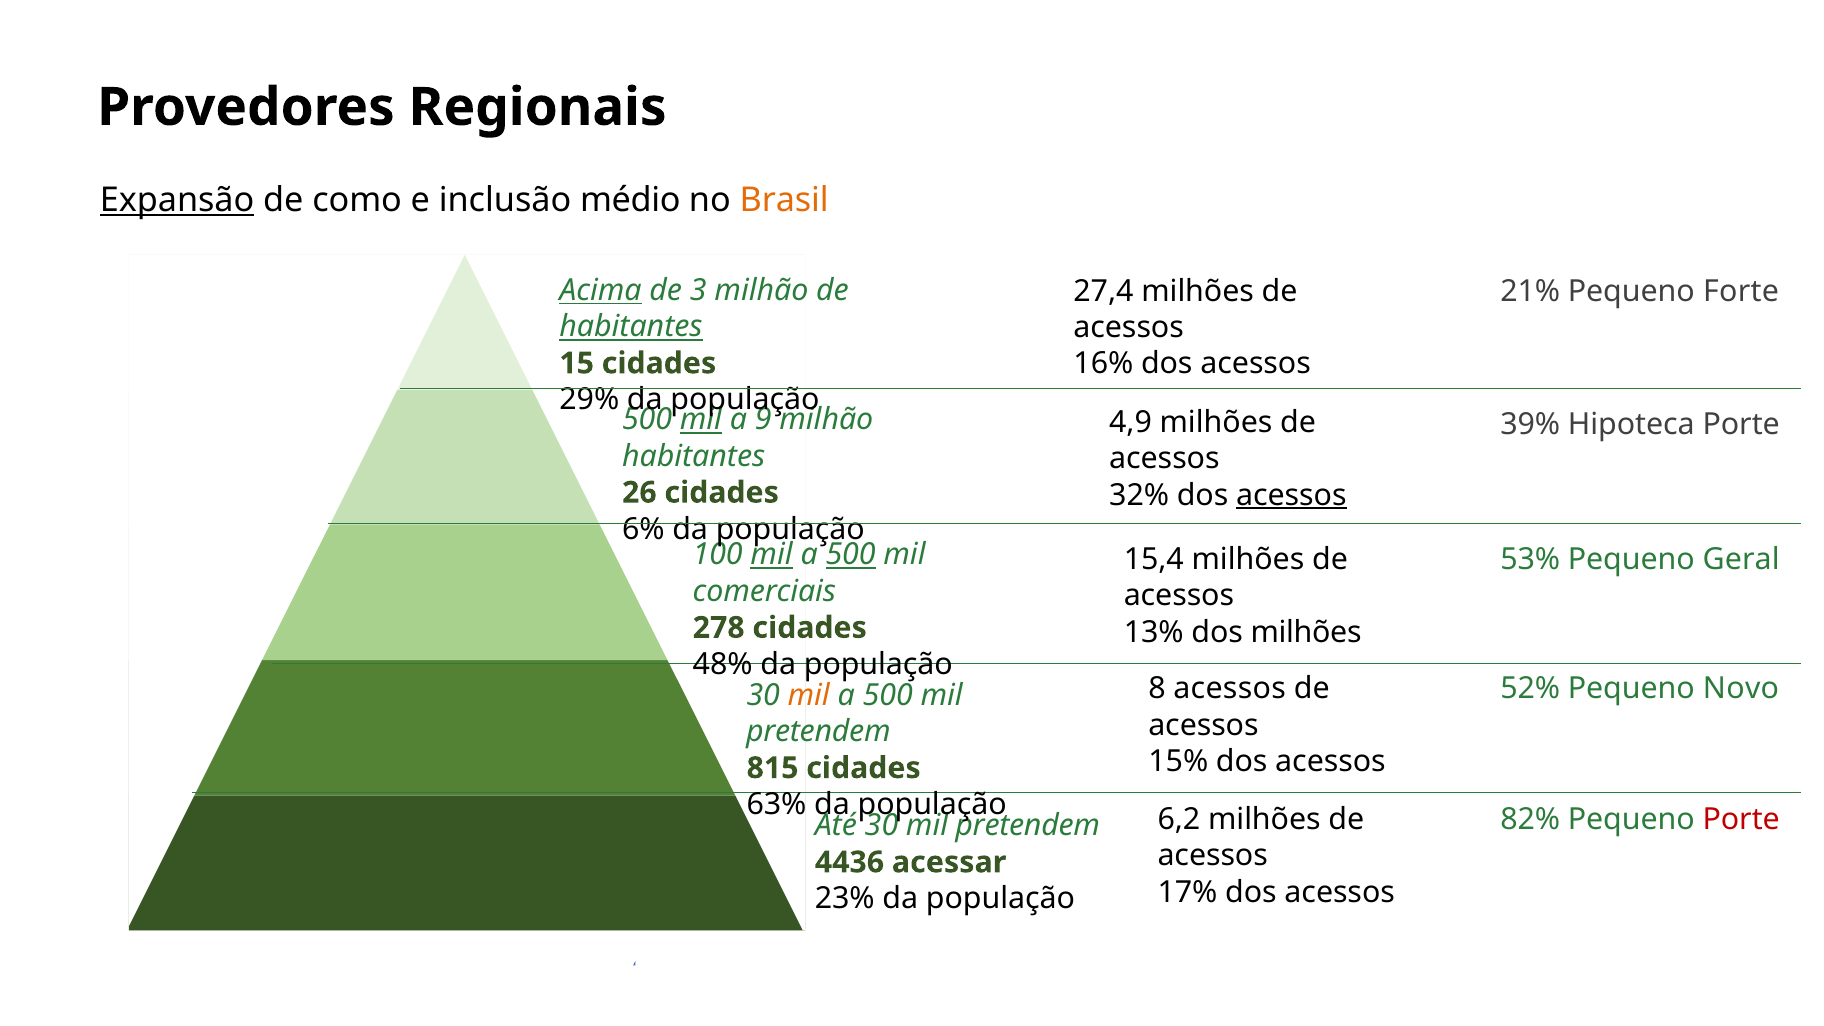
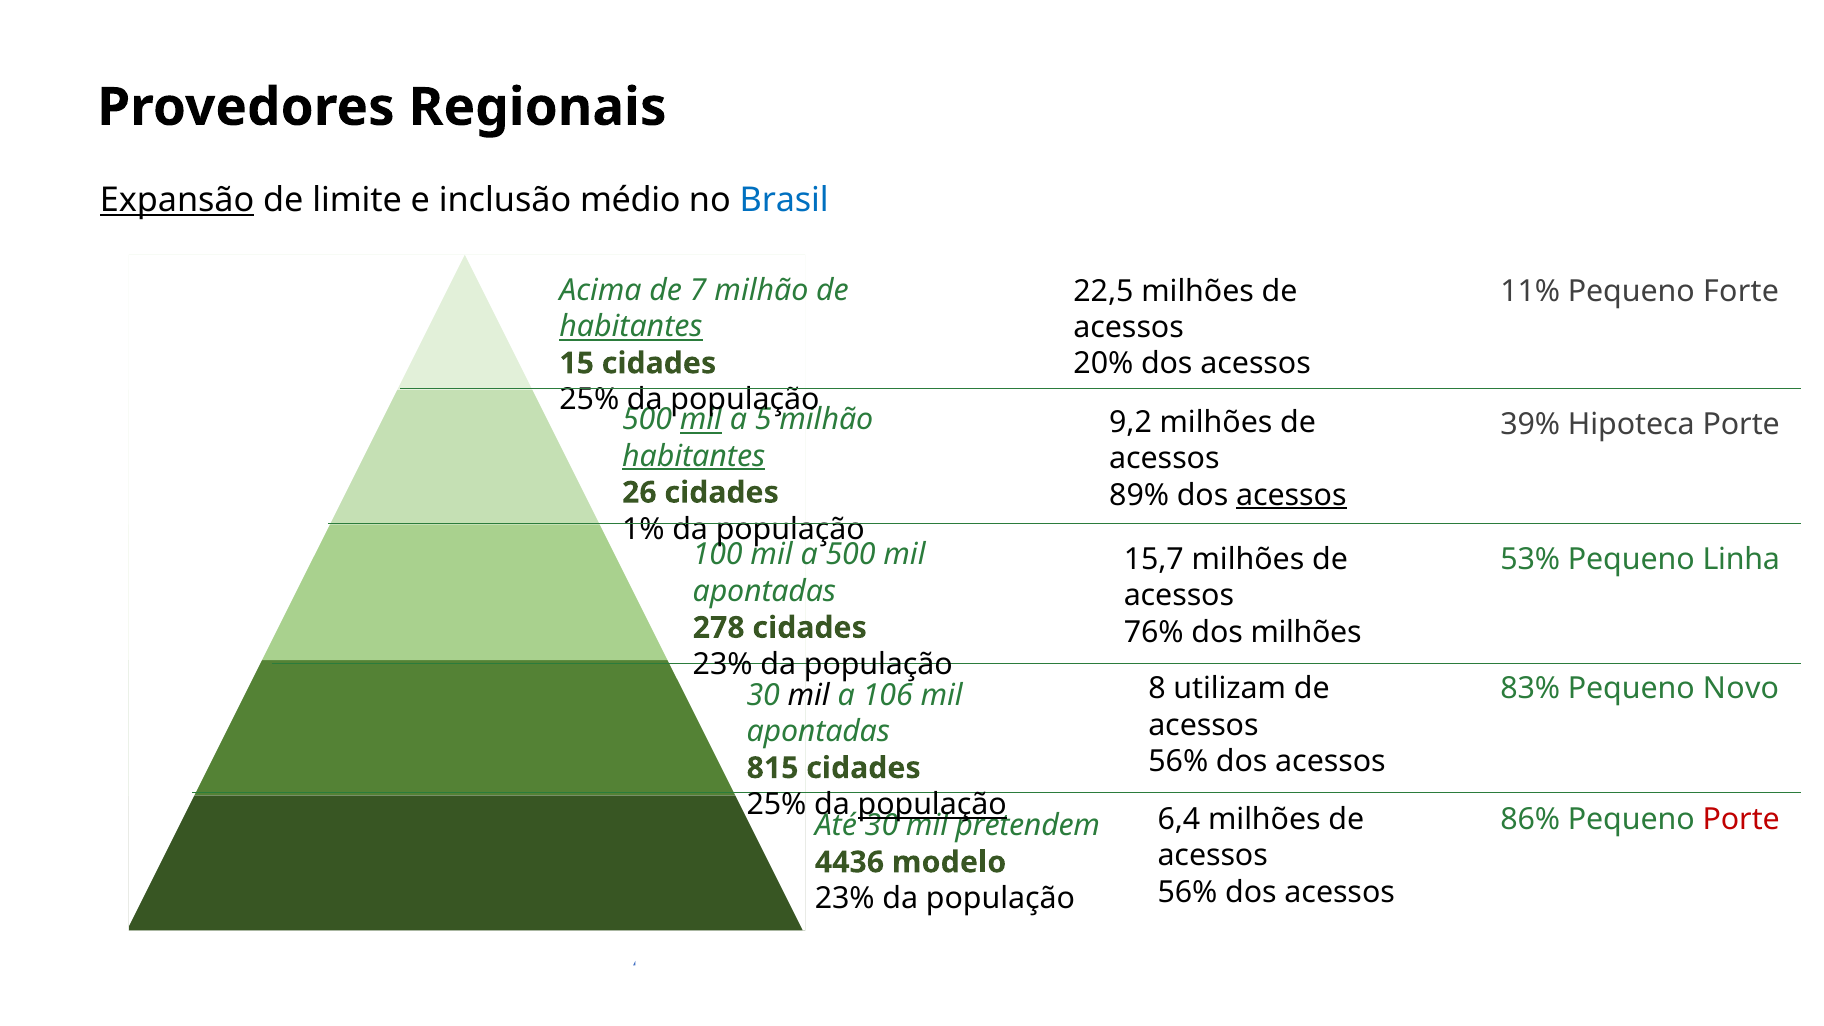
como: como -> limite
Brasil colour: orange -> blue
Acima underline: present -> none
3: 3 -> 7
27,4: 27,4 -> 22,5
21%: 21% -> 11%
16%: 16% -> 20%
29% at (589, 400): 29% -> 25%
9: 9 -> 5
4,9: 4,9 -> 9,2
habitantes at (694, 456) underline: none -> present
32%: 32% -> 89%
6%: 6% -> 1%
mil at (772, 555) underline: present -> none
500 at (851, 555) underline: present -> none
15,4: 15,4 -> 15,7
Geral: Geral -> Linha
comerciais at (764, 591): comerciais -> apontadas
13%: 13% -> 76%
48% at (723, 664): 48% -> 23%
8 acessos: acessos -> utilizam
52%: 52% -> 83%
mil at (809, 695) colour: orange -> black
500 at (888, 695): 500 -> 106
pretendem at (818, 732): pretendem -> apontadas
15% at (1178, 762): 15% -> 56%
63% at (777, 805): 63% -> 25%
população at (932, 805) underline: none -> present
6,2: 6,2 -> 6,4
82%: 82% -> 86%
acessar: acessar -> modelo
17% at (1188, 892): 17% -> 56%
